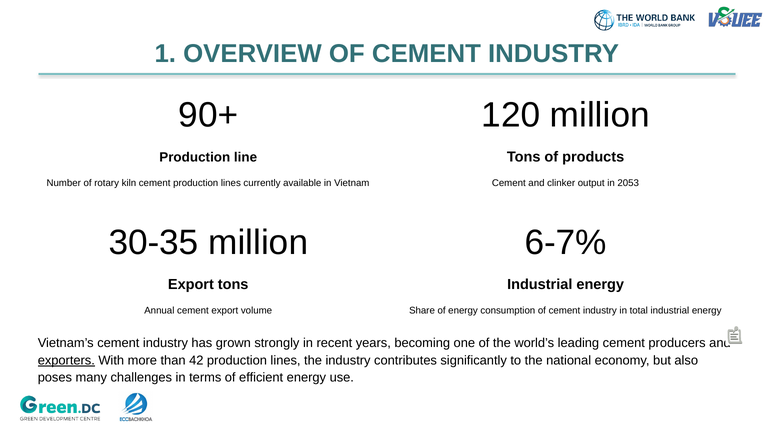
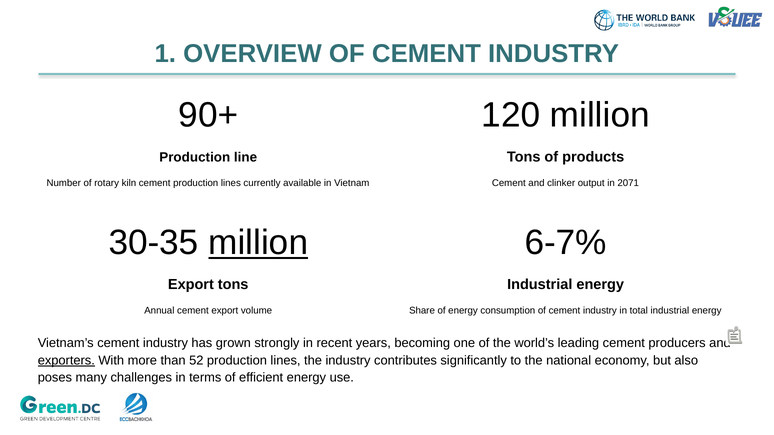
2053: 2053 -> 2071
million at (258, 243) underline: none -> present
42: 42 -> 52
